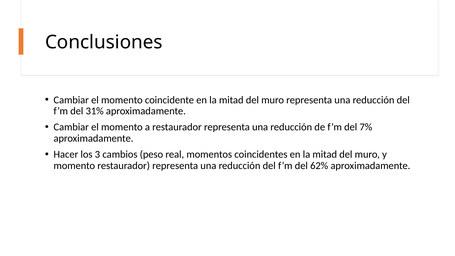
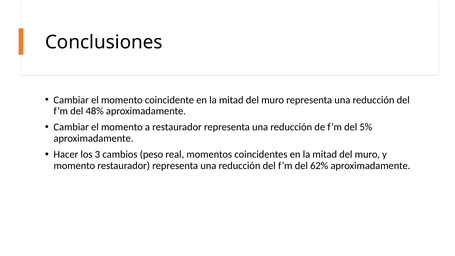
31%: 31% -> 48%
7%: 7% -> 5%
